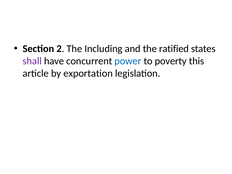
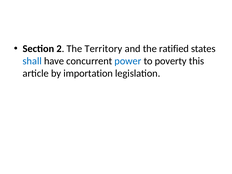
Including: Including -> Territory
shall colour: purple -> blue
exportation: exportation -> importation
